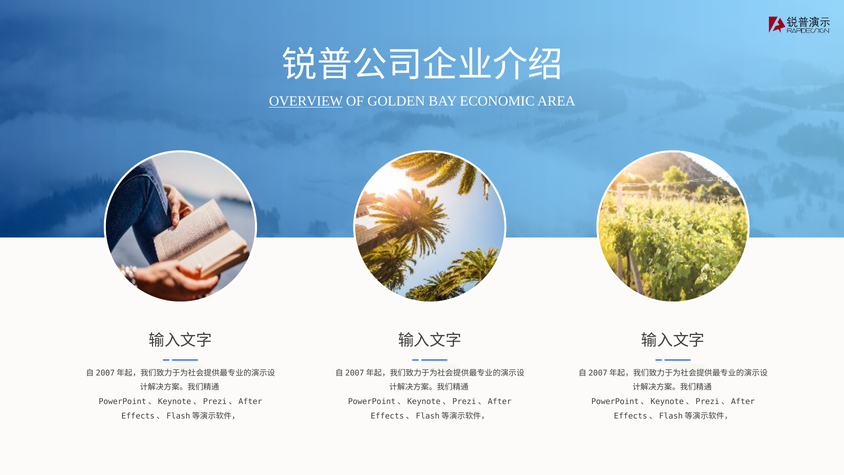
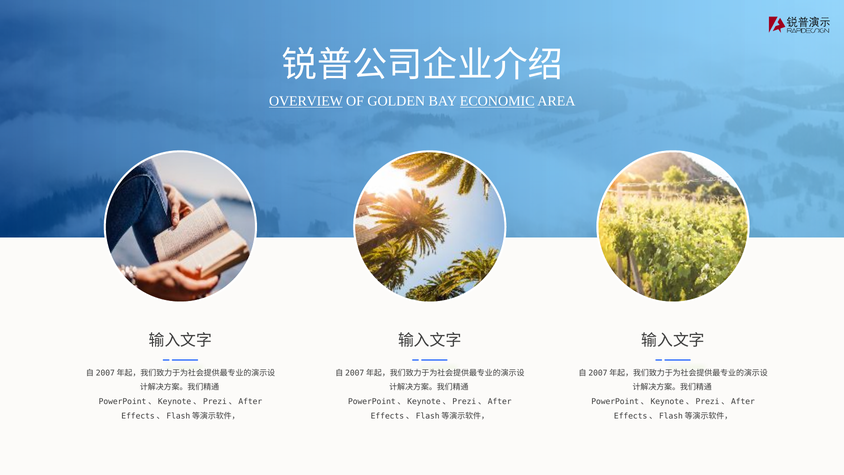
ECONOMIC underline: none -> present
